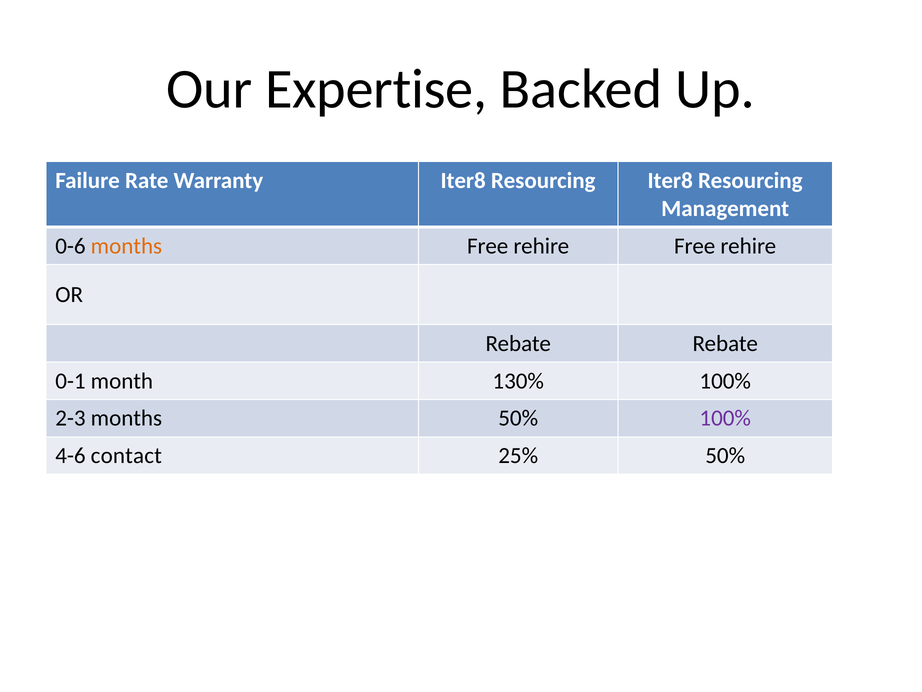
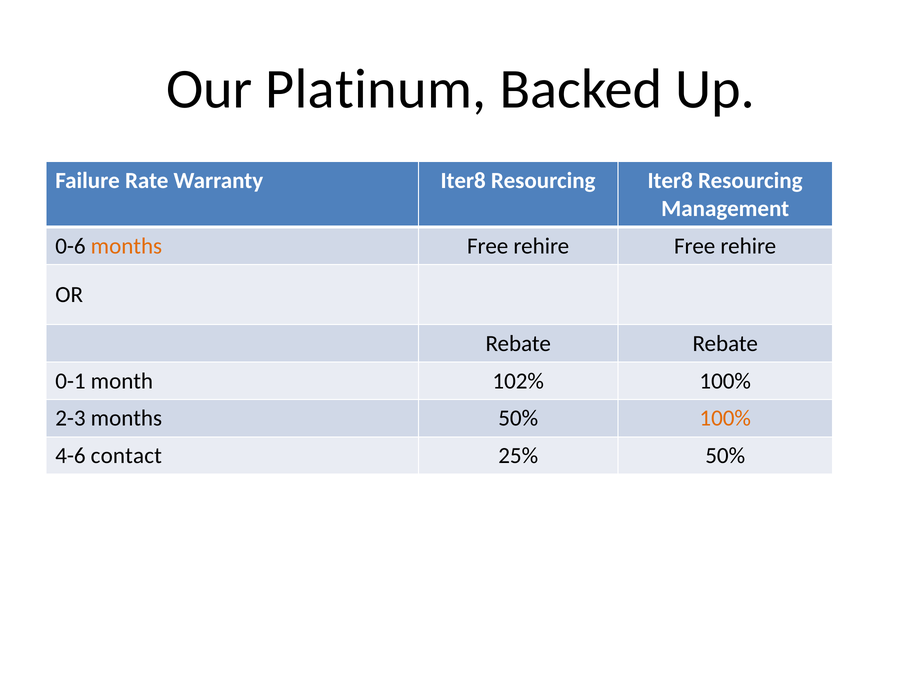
Expertise: Expertise -> Platinum
130%: 130% -> 102%
100% at (725, 418) colour: purple -> orange
